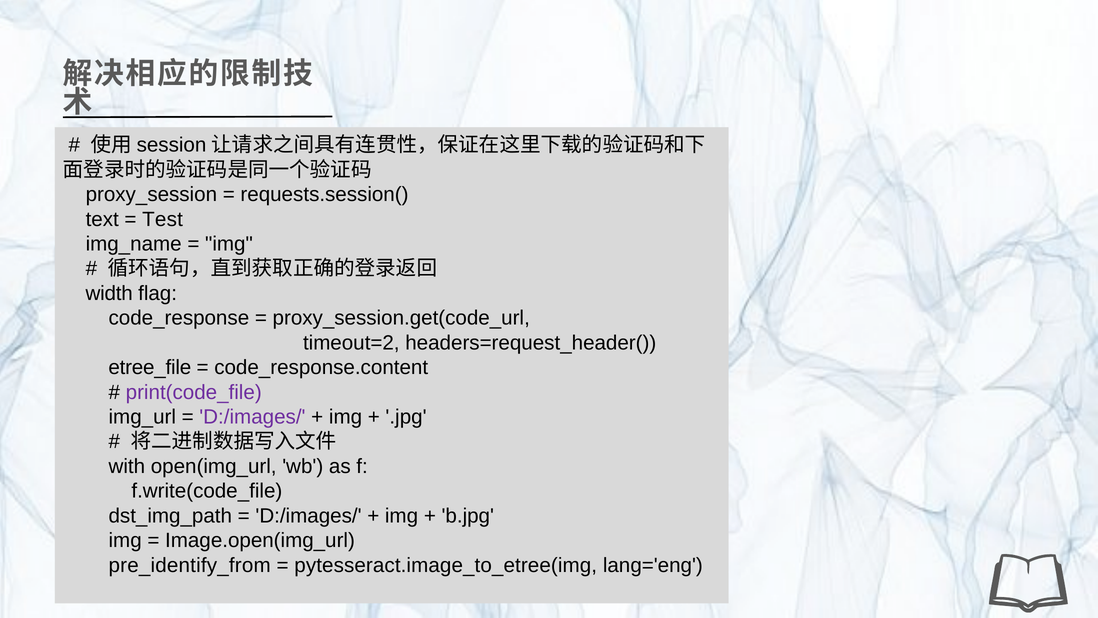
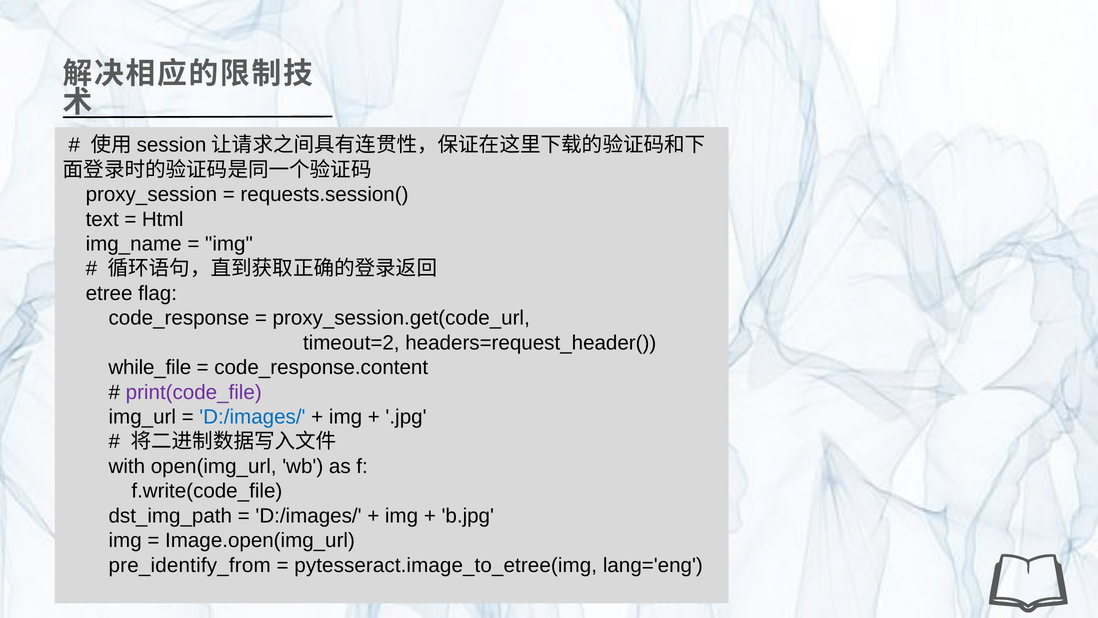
Test: Test -> Html
width: width -> etree
etree_file: etree_file -> while_file
D:/images/ at (252, 417) colour: purple -> blue
